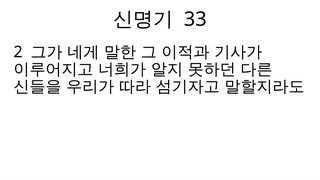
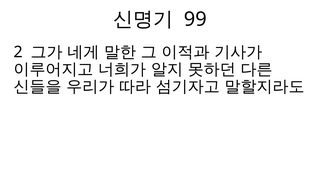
33: 33 -> 99
